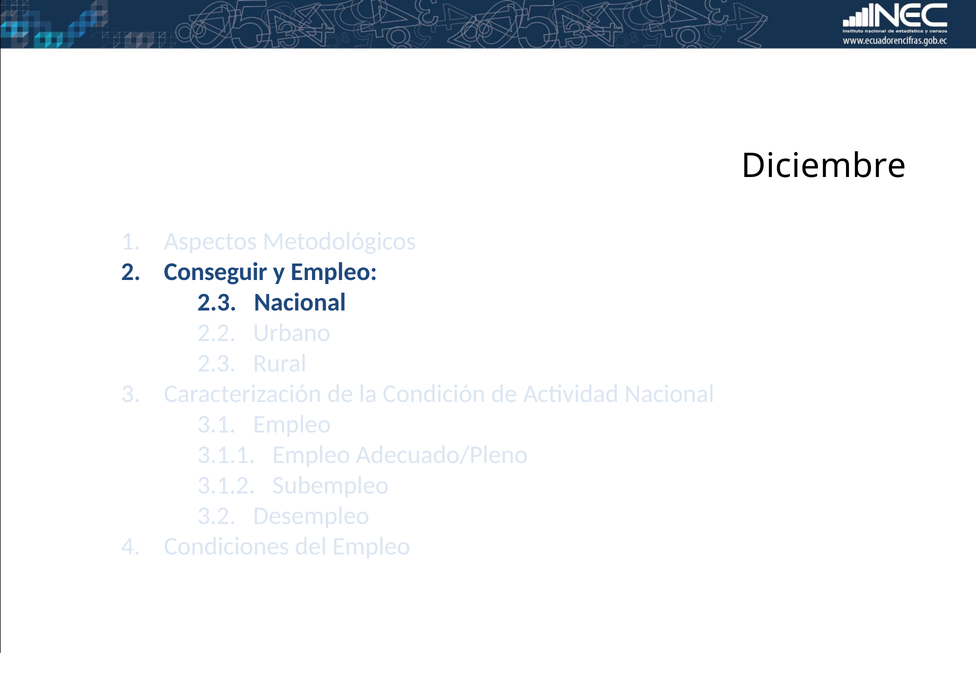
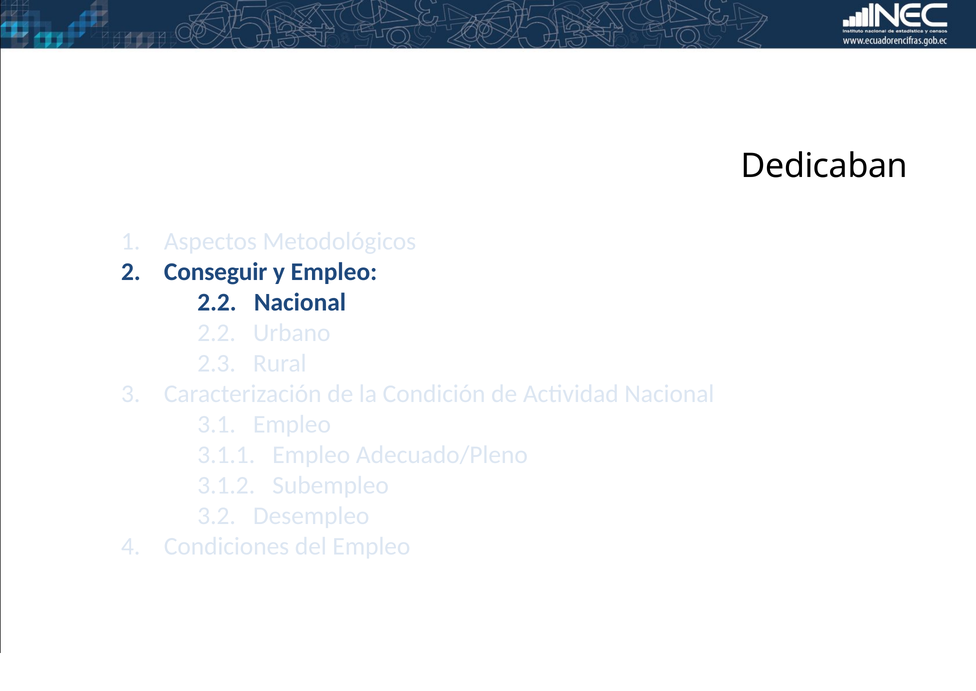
Diciembre: Diciembre -> Dedicaban
2.3 at (217, 302): 2.3 -> 2.2
